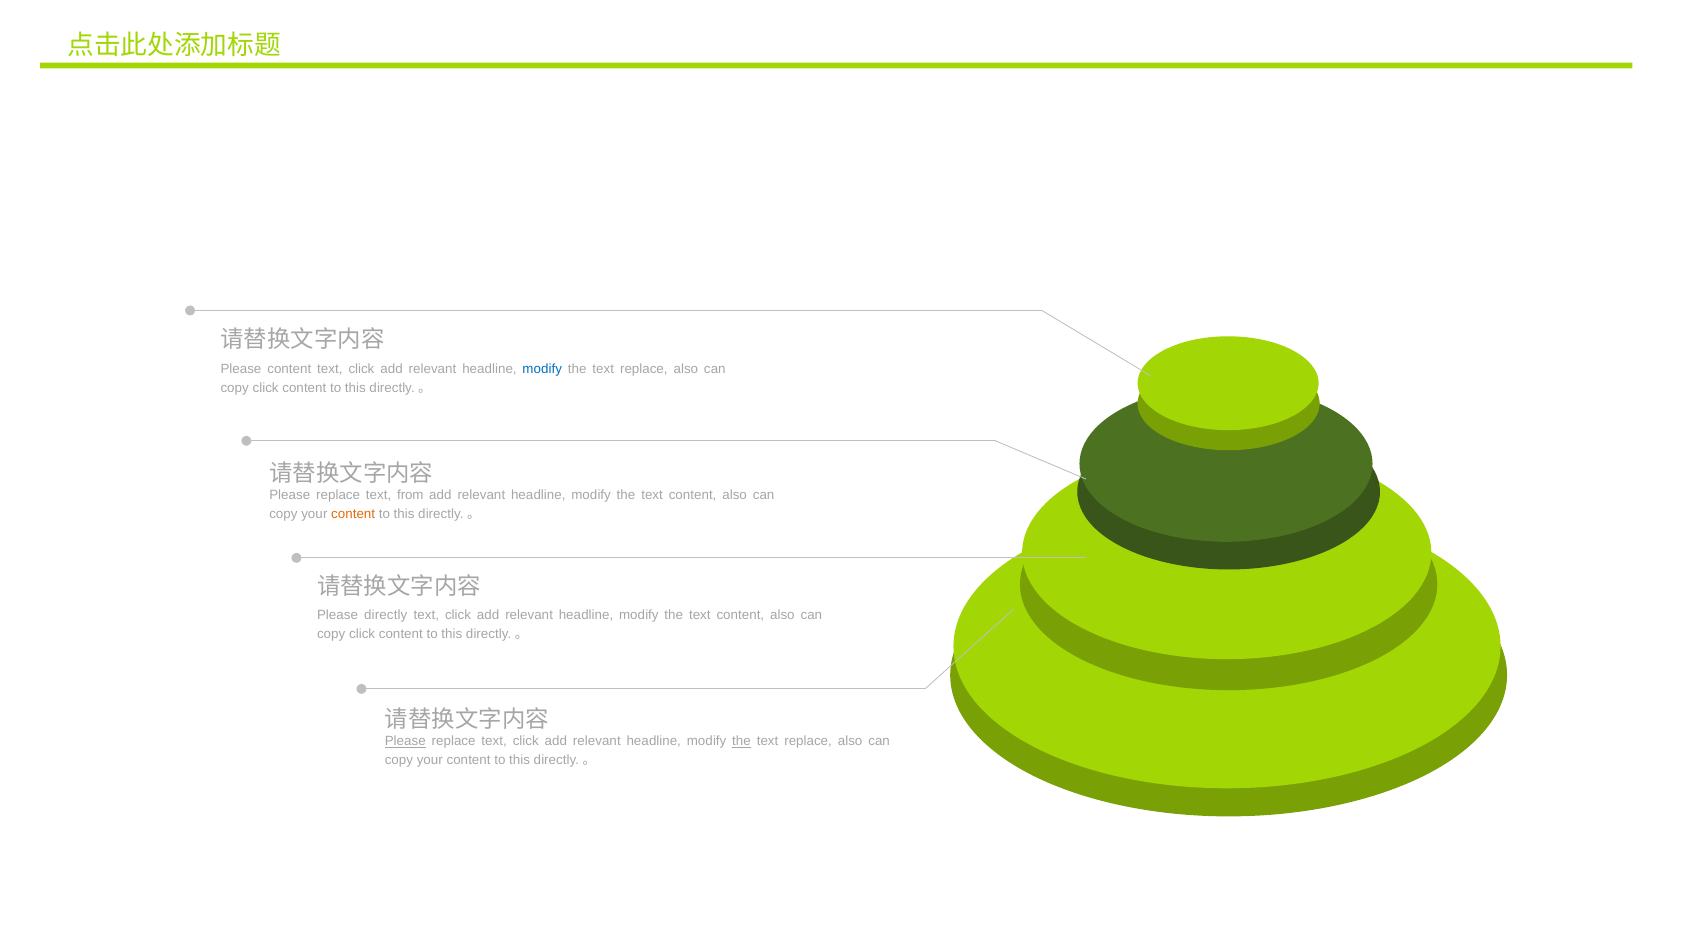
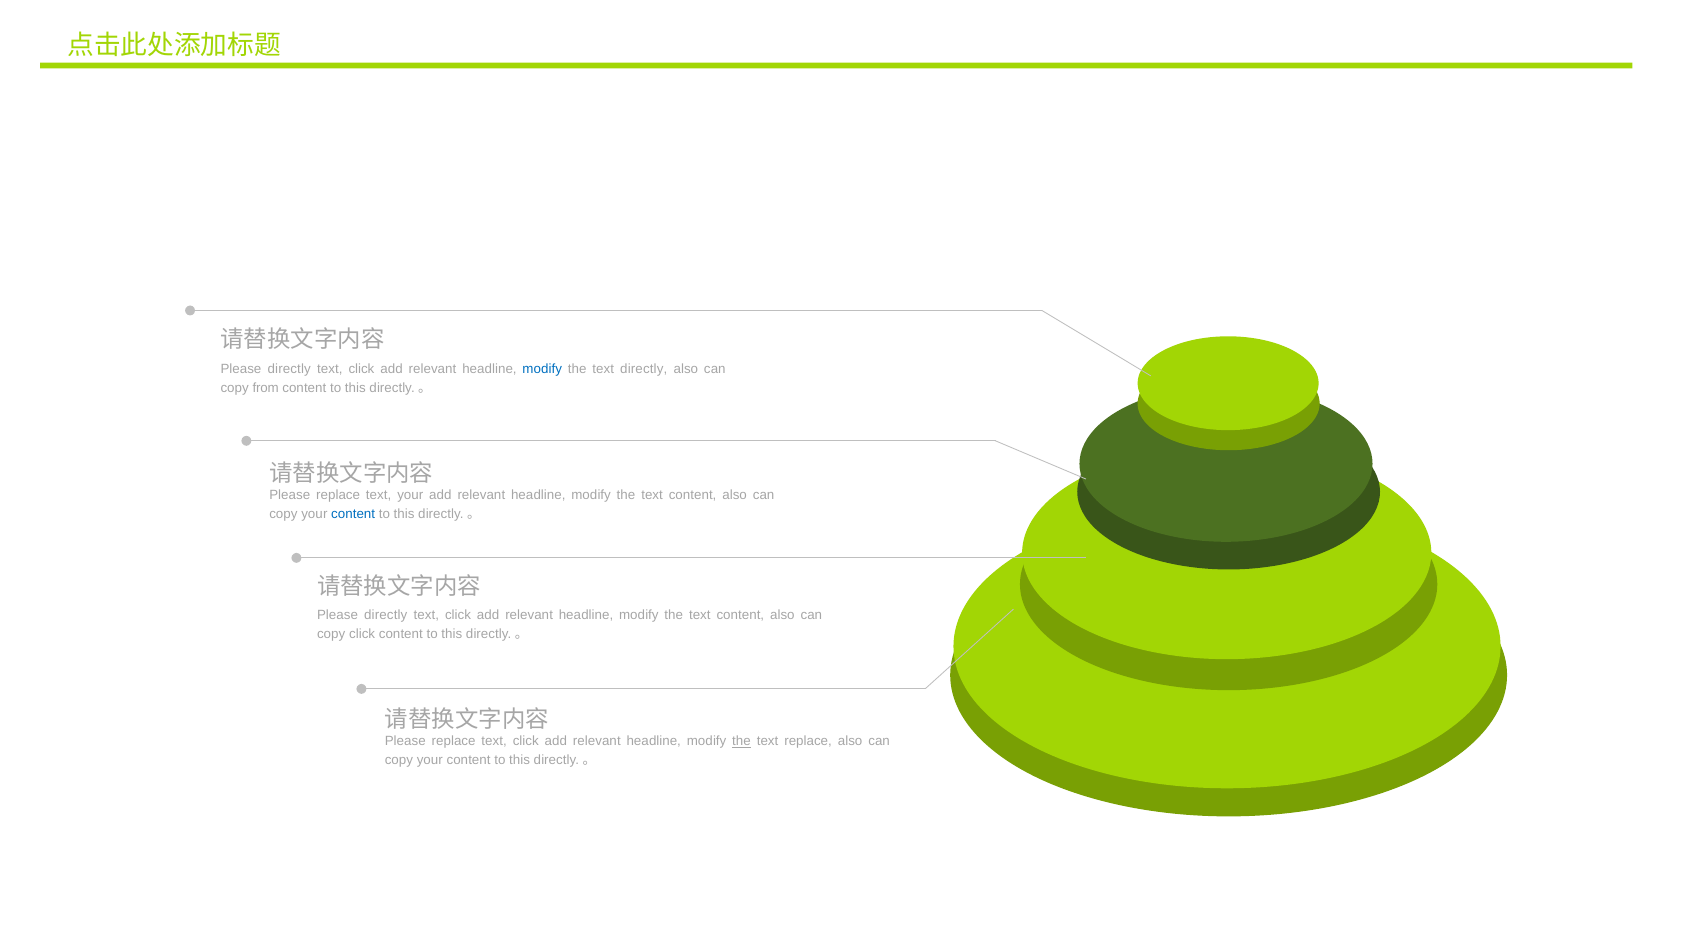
content at (289, 368): content -> directly
replace at (644, 368): replace -> directly
click at (266, 388): click -> from
text from: from -> your
content at (353, 514) colour: orange -> blue
Please at (405, 741) underline: present -> none
